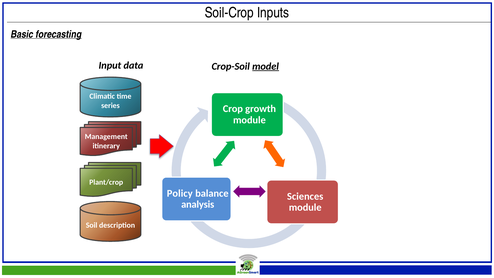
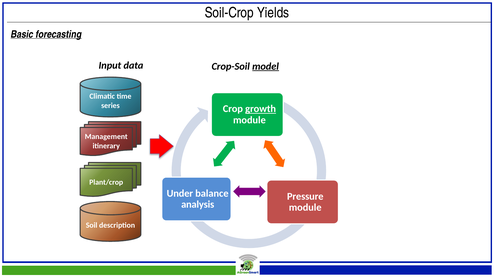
Inputs: Inputs -> Yields
growth underline: none -> present
Policy: Policy -> Under
Sciences: Sciences -> Pressure
